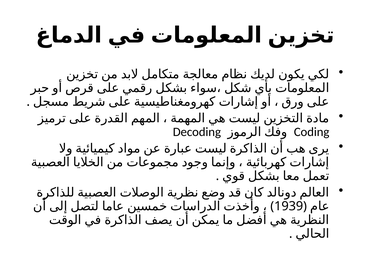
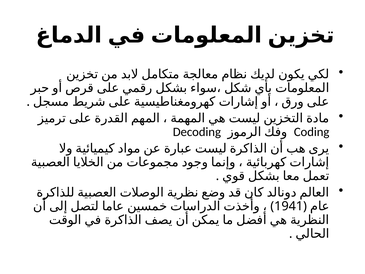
1939: 1939 -> 1941
